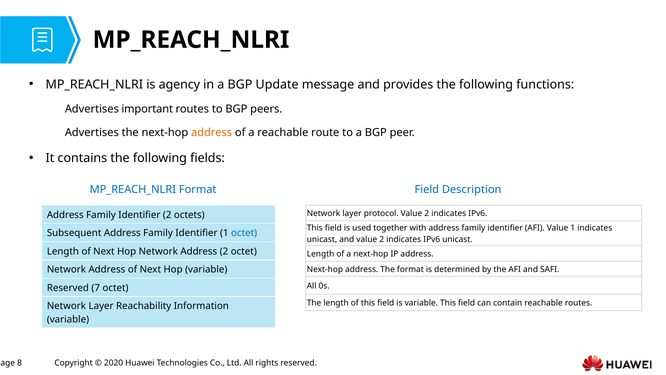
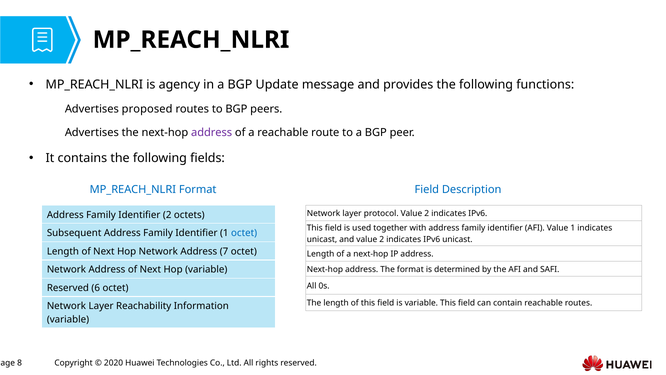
important: important -> proposed
address at (212, 132) colour: orange -> purple
Address 2: 2 -> 7
7: 7 -> 6
